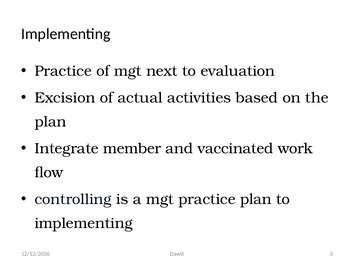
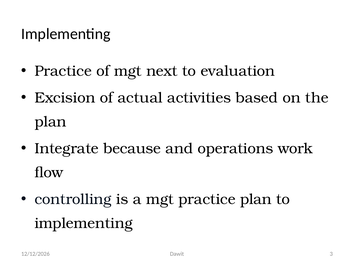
member: member -> because
vaccinated: vaccinated -> operations
